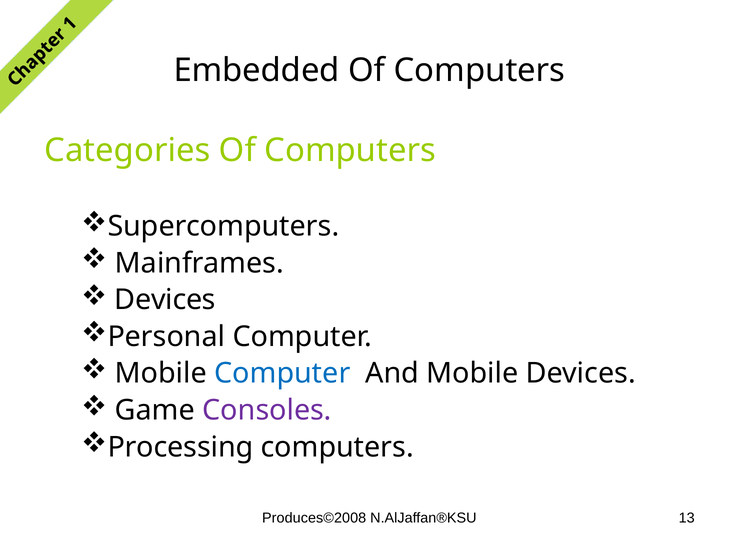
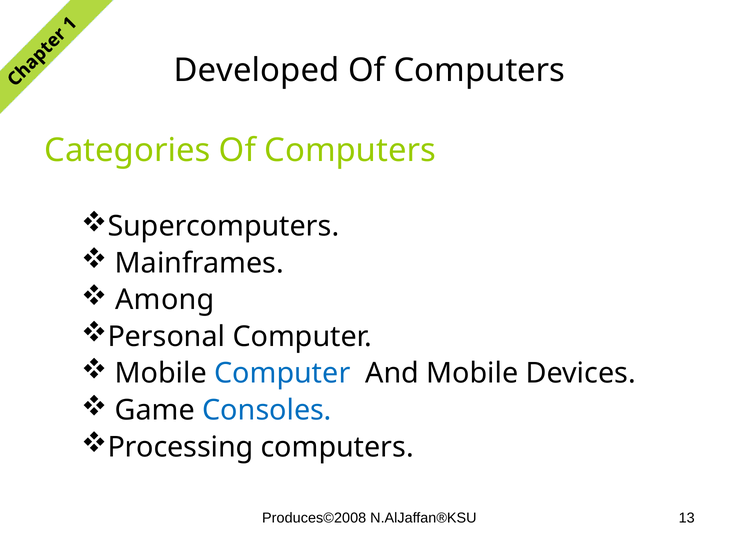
Embedded: Embedded -> Developed
Devices at (165, 300): Devices -> Among
Consoles colour: purple -> blue
